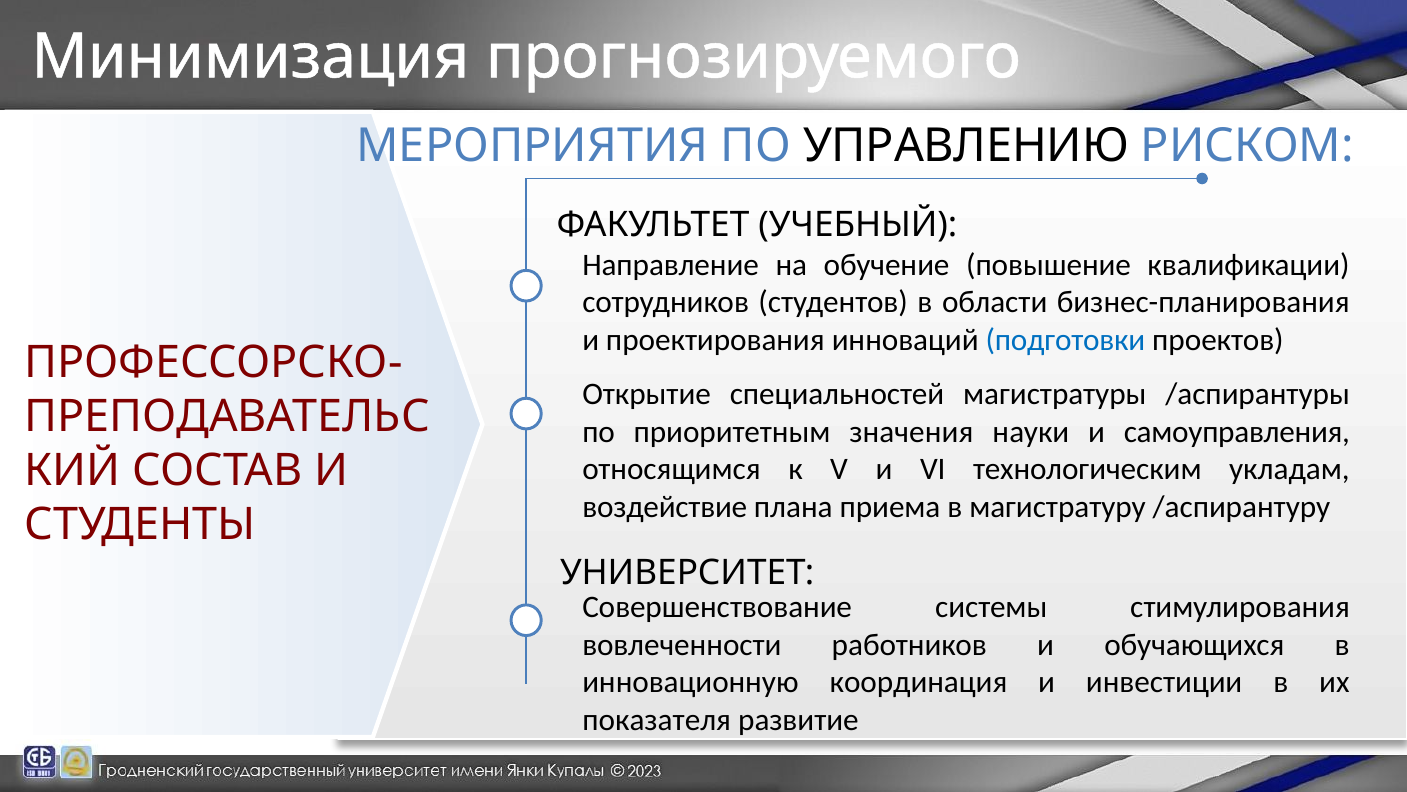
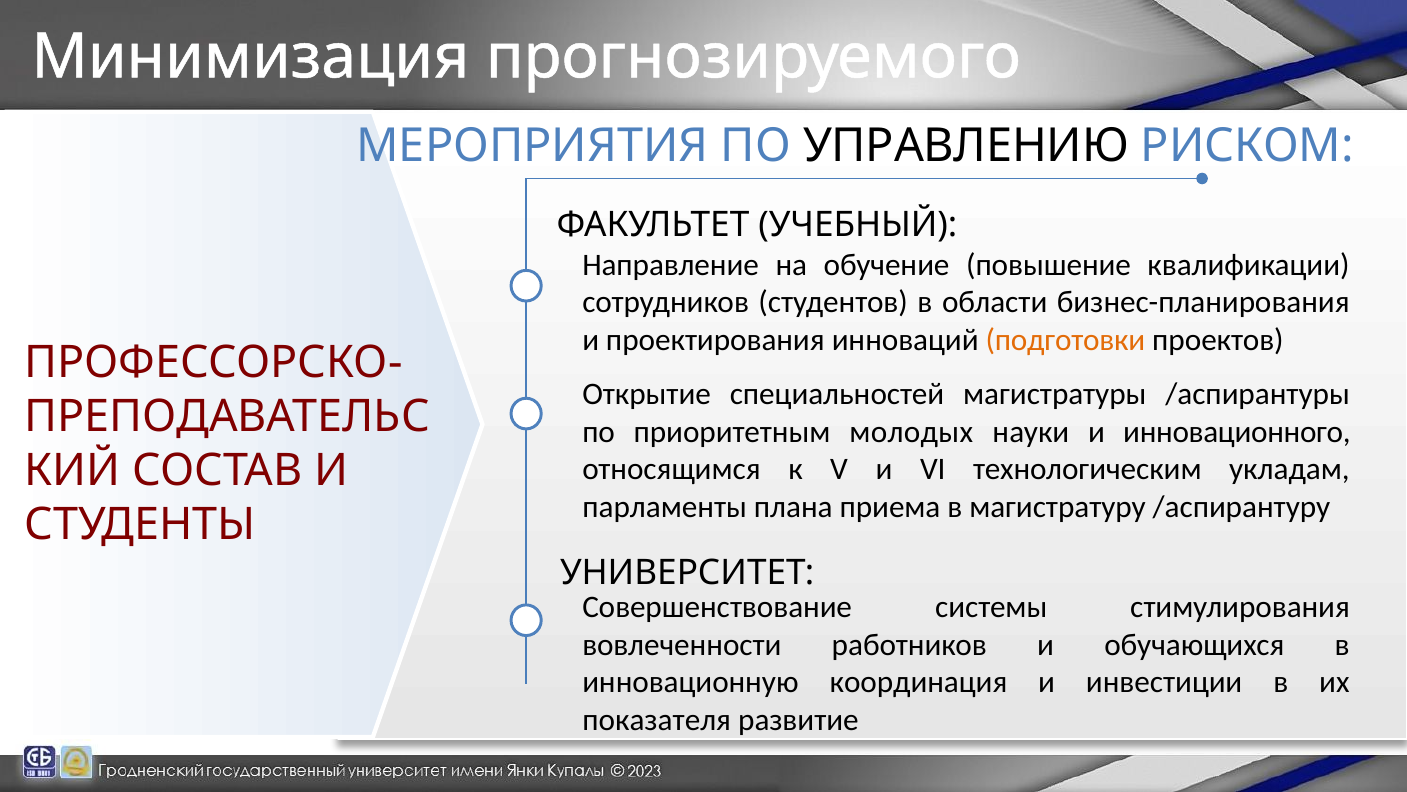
подготовки colour: blue -> orange
значения: значения -> молодых
самоуправления: самоуправления -> инновационного
воздействие: воздействие -> парламенты
